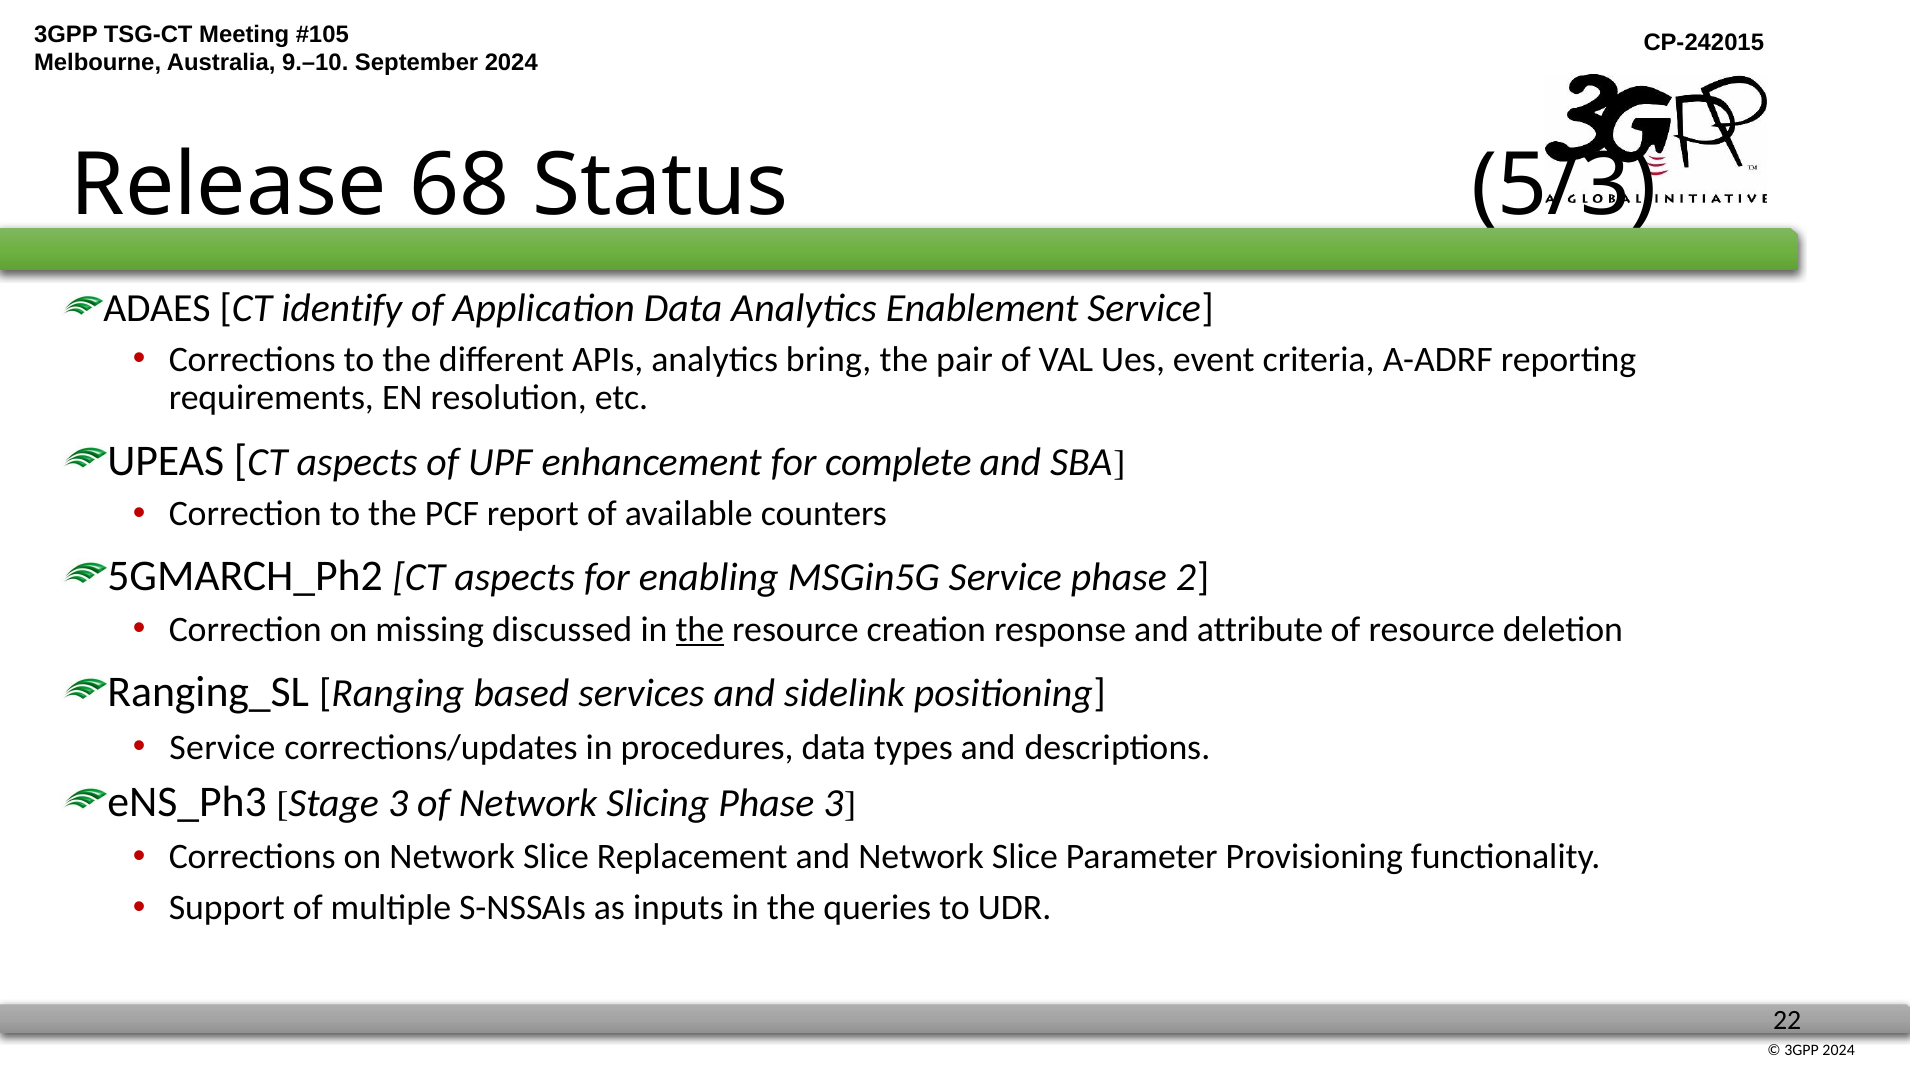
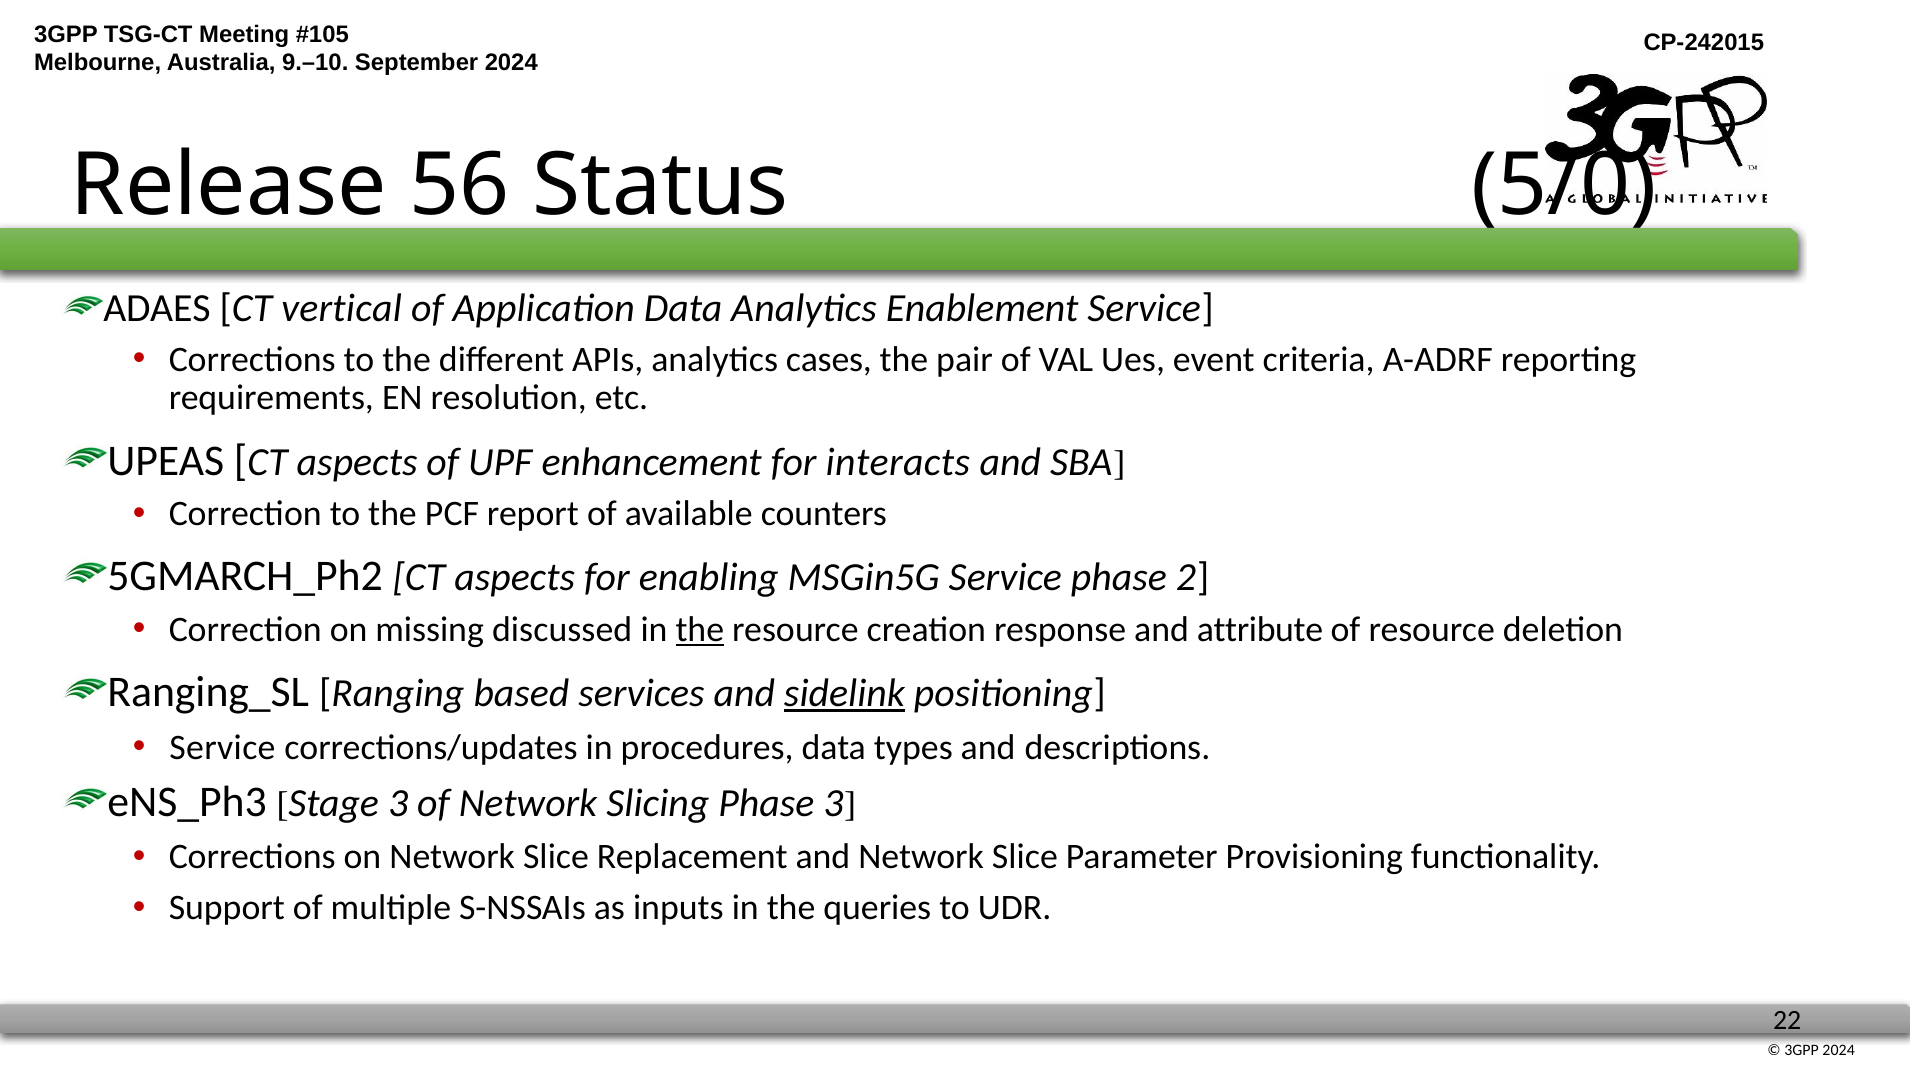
68: 68 -> 56
5/3: 5/3 -> 5/0
identify: identify -> vertical
bring: bring -> cases
complete: complete -> interacts
sidelink underline: none -> present
